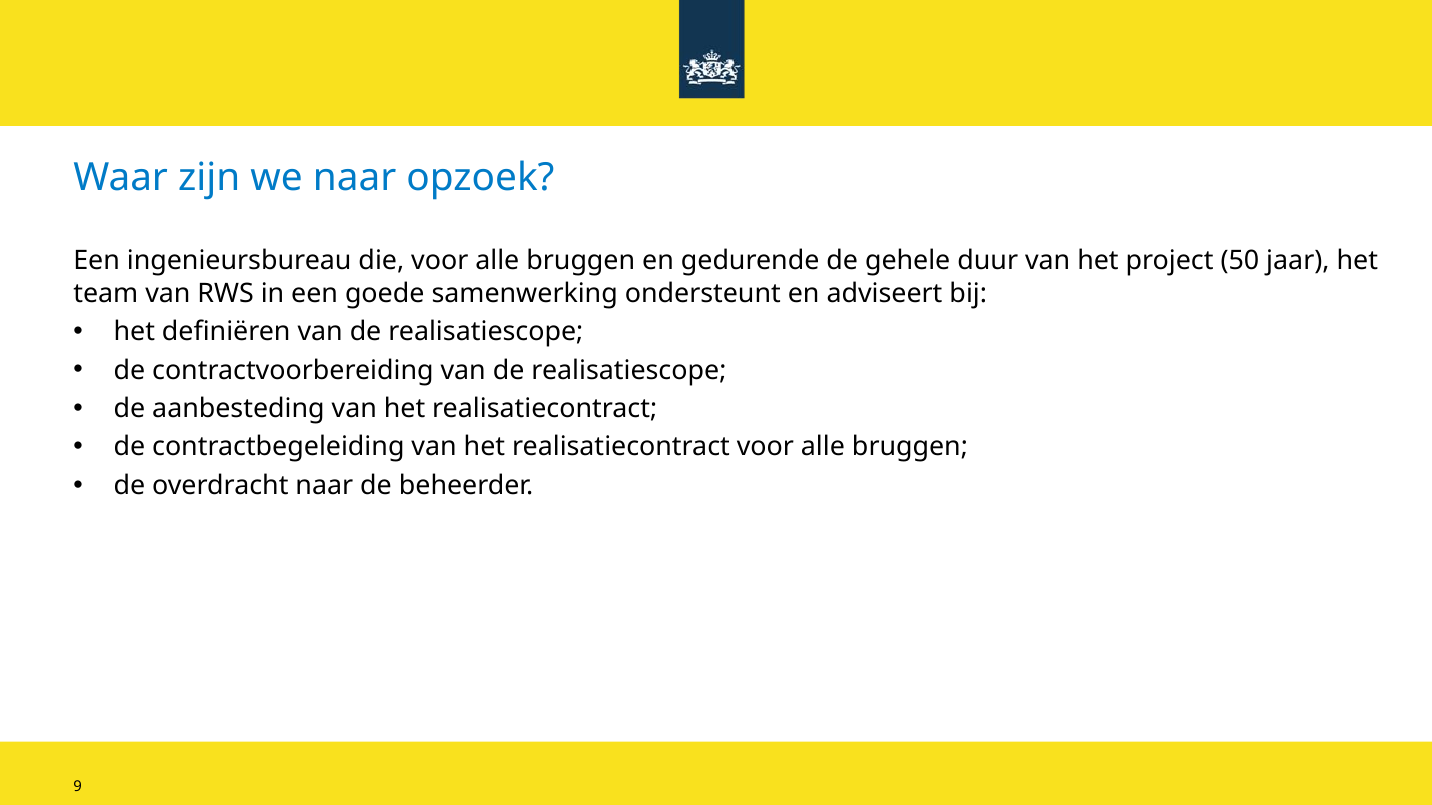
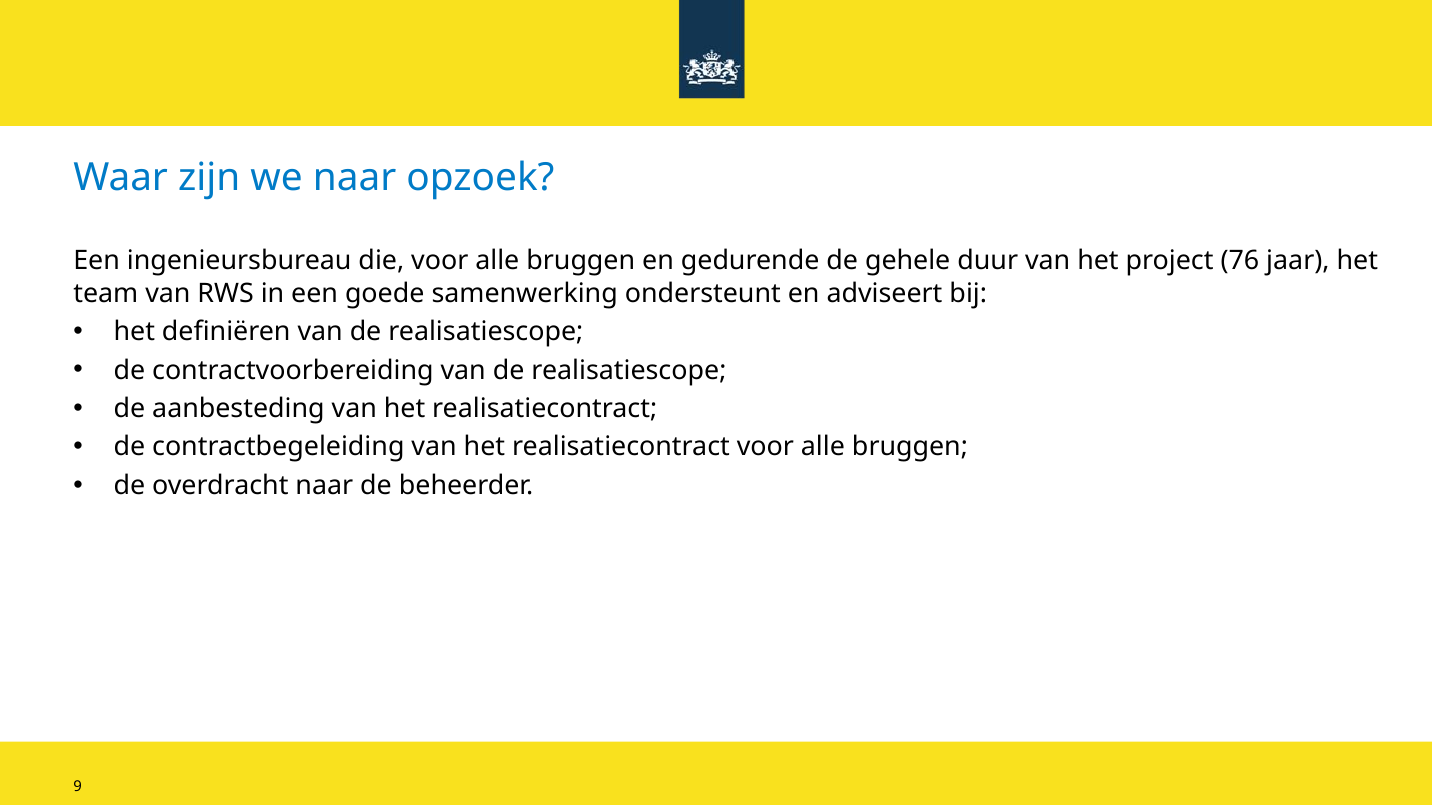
50: 50 -> 76
